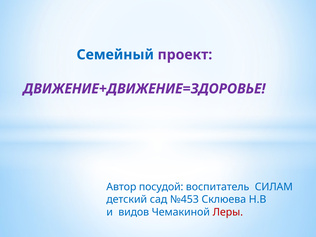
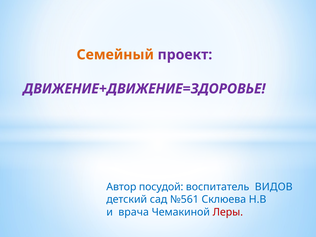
Семейный colour: blue -> orange
СИЛАМ: СИЛАМ -> ВИДОВ
№453: №453 -> №561
видов: видов -> врача
